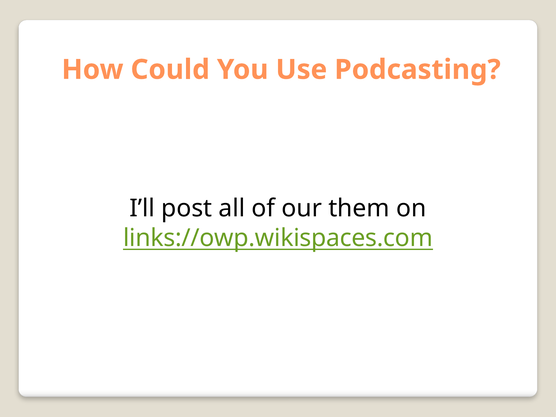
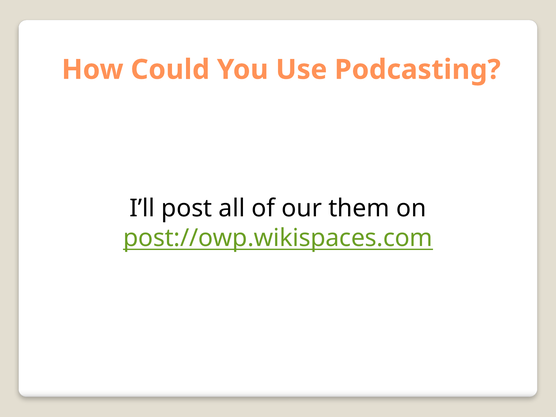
links://owp.wikispaces.com: links://owp.wikispaces.com -> post://owp.wikispaces.com
